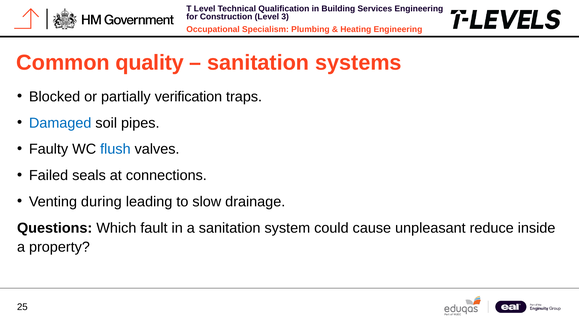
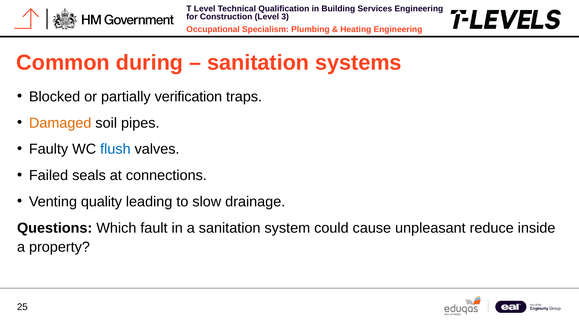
quality: quality -> during
Damaged colour: blue -> orange
during: during -> quality
